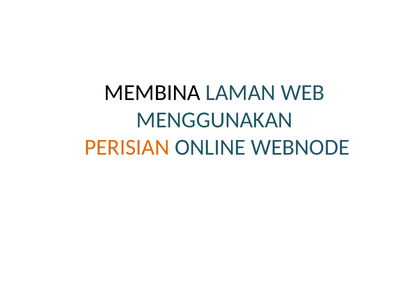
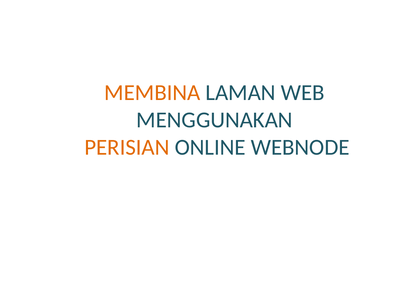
MEMBINA colour: black -> orange
